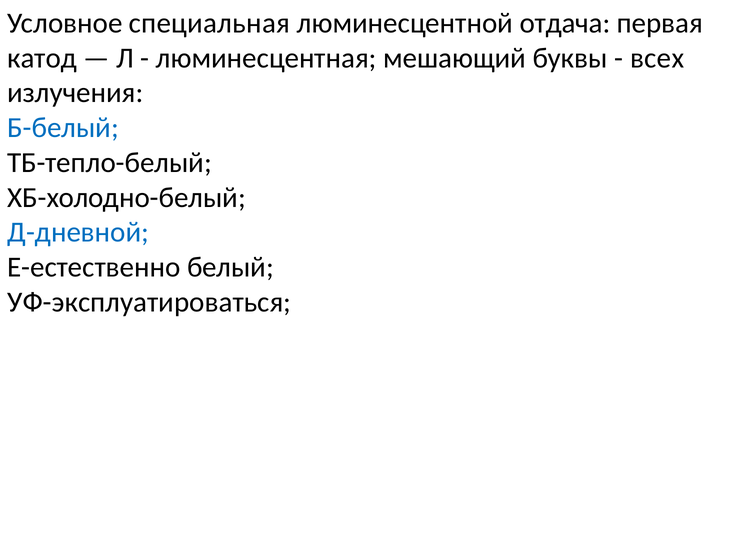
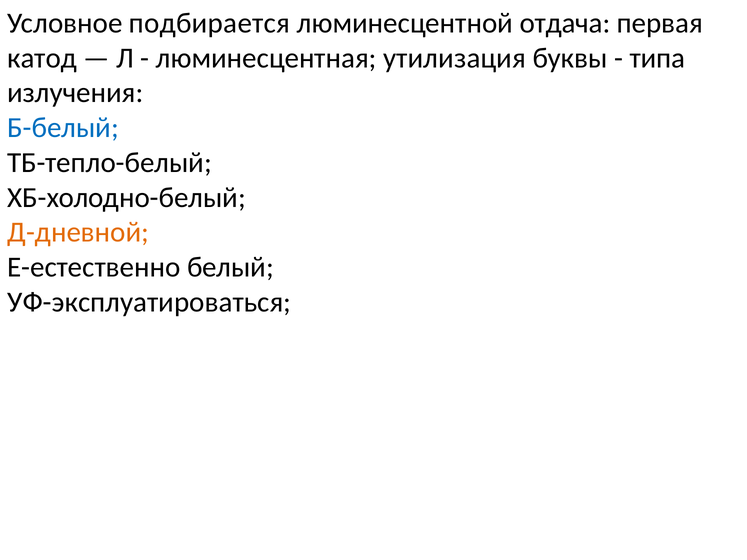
специальная: специальная -> подбирается
мешающий: мешающий -> утилизация
всех: всех -> типа
Д-дневной colour: blue -> orange
